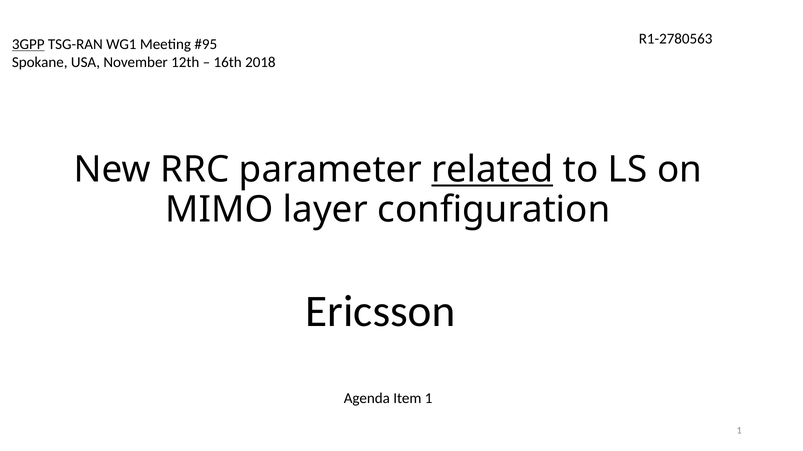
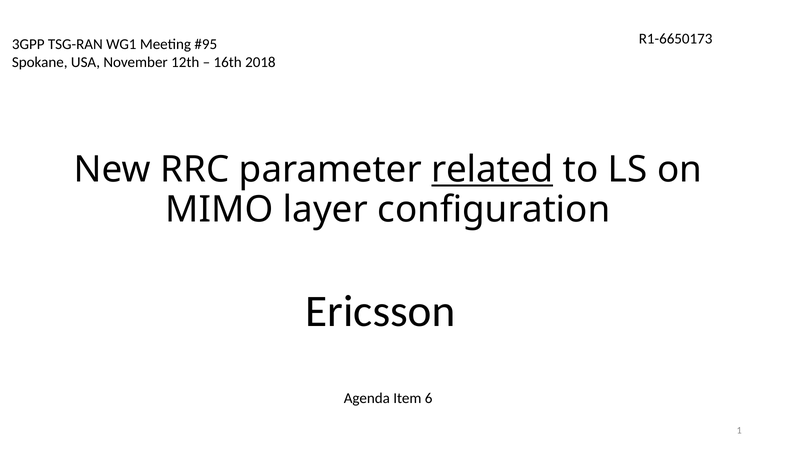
R1-2780563: R1-2780563 -> R1-6650173
3GPP underline: present -> none
Item 1: 1 -> 6
